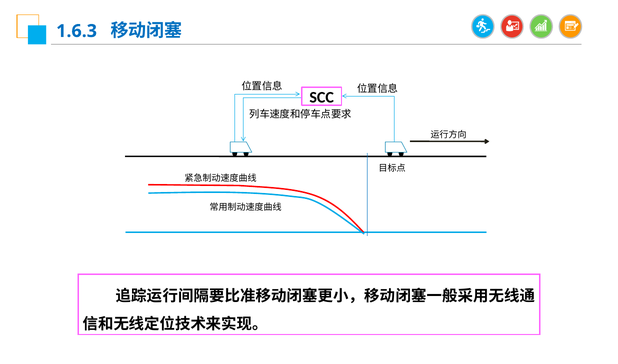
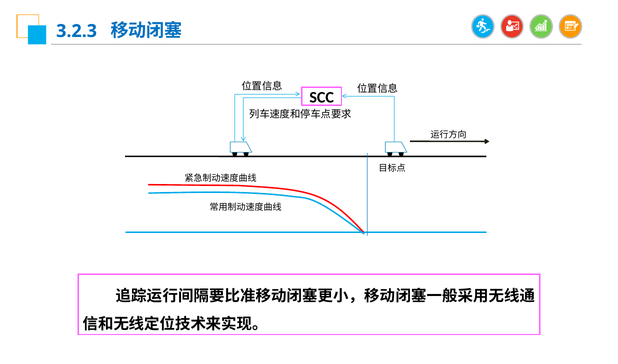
1.6.3: 1.6.3 -> 3.2.3
